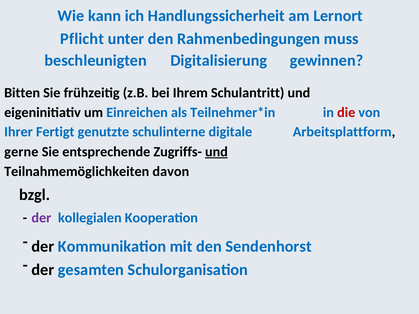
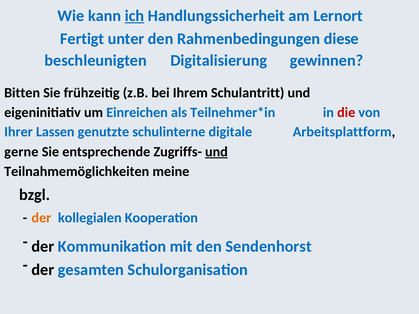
ich underline: none -> present
Pflicht: Pflicht -> Fertigt
muss: muss -> diese
Fertigt: Fertigt -> Lassen
davon: davon -> meine
der at (41, 218) colour: purple -> orange
